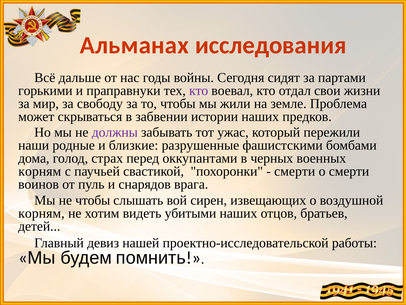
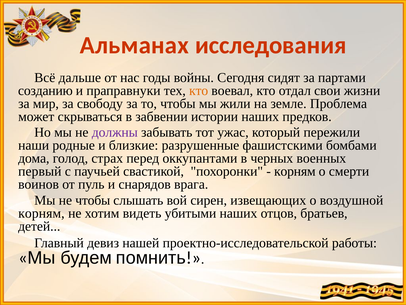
горькими: горькими -> созданию
кто at (199, 91) colour: purple -> orange
корням at (40, 171): корням -> первый
смерти at (295, 171): смерти -> корням
